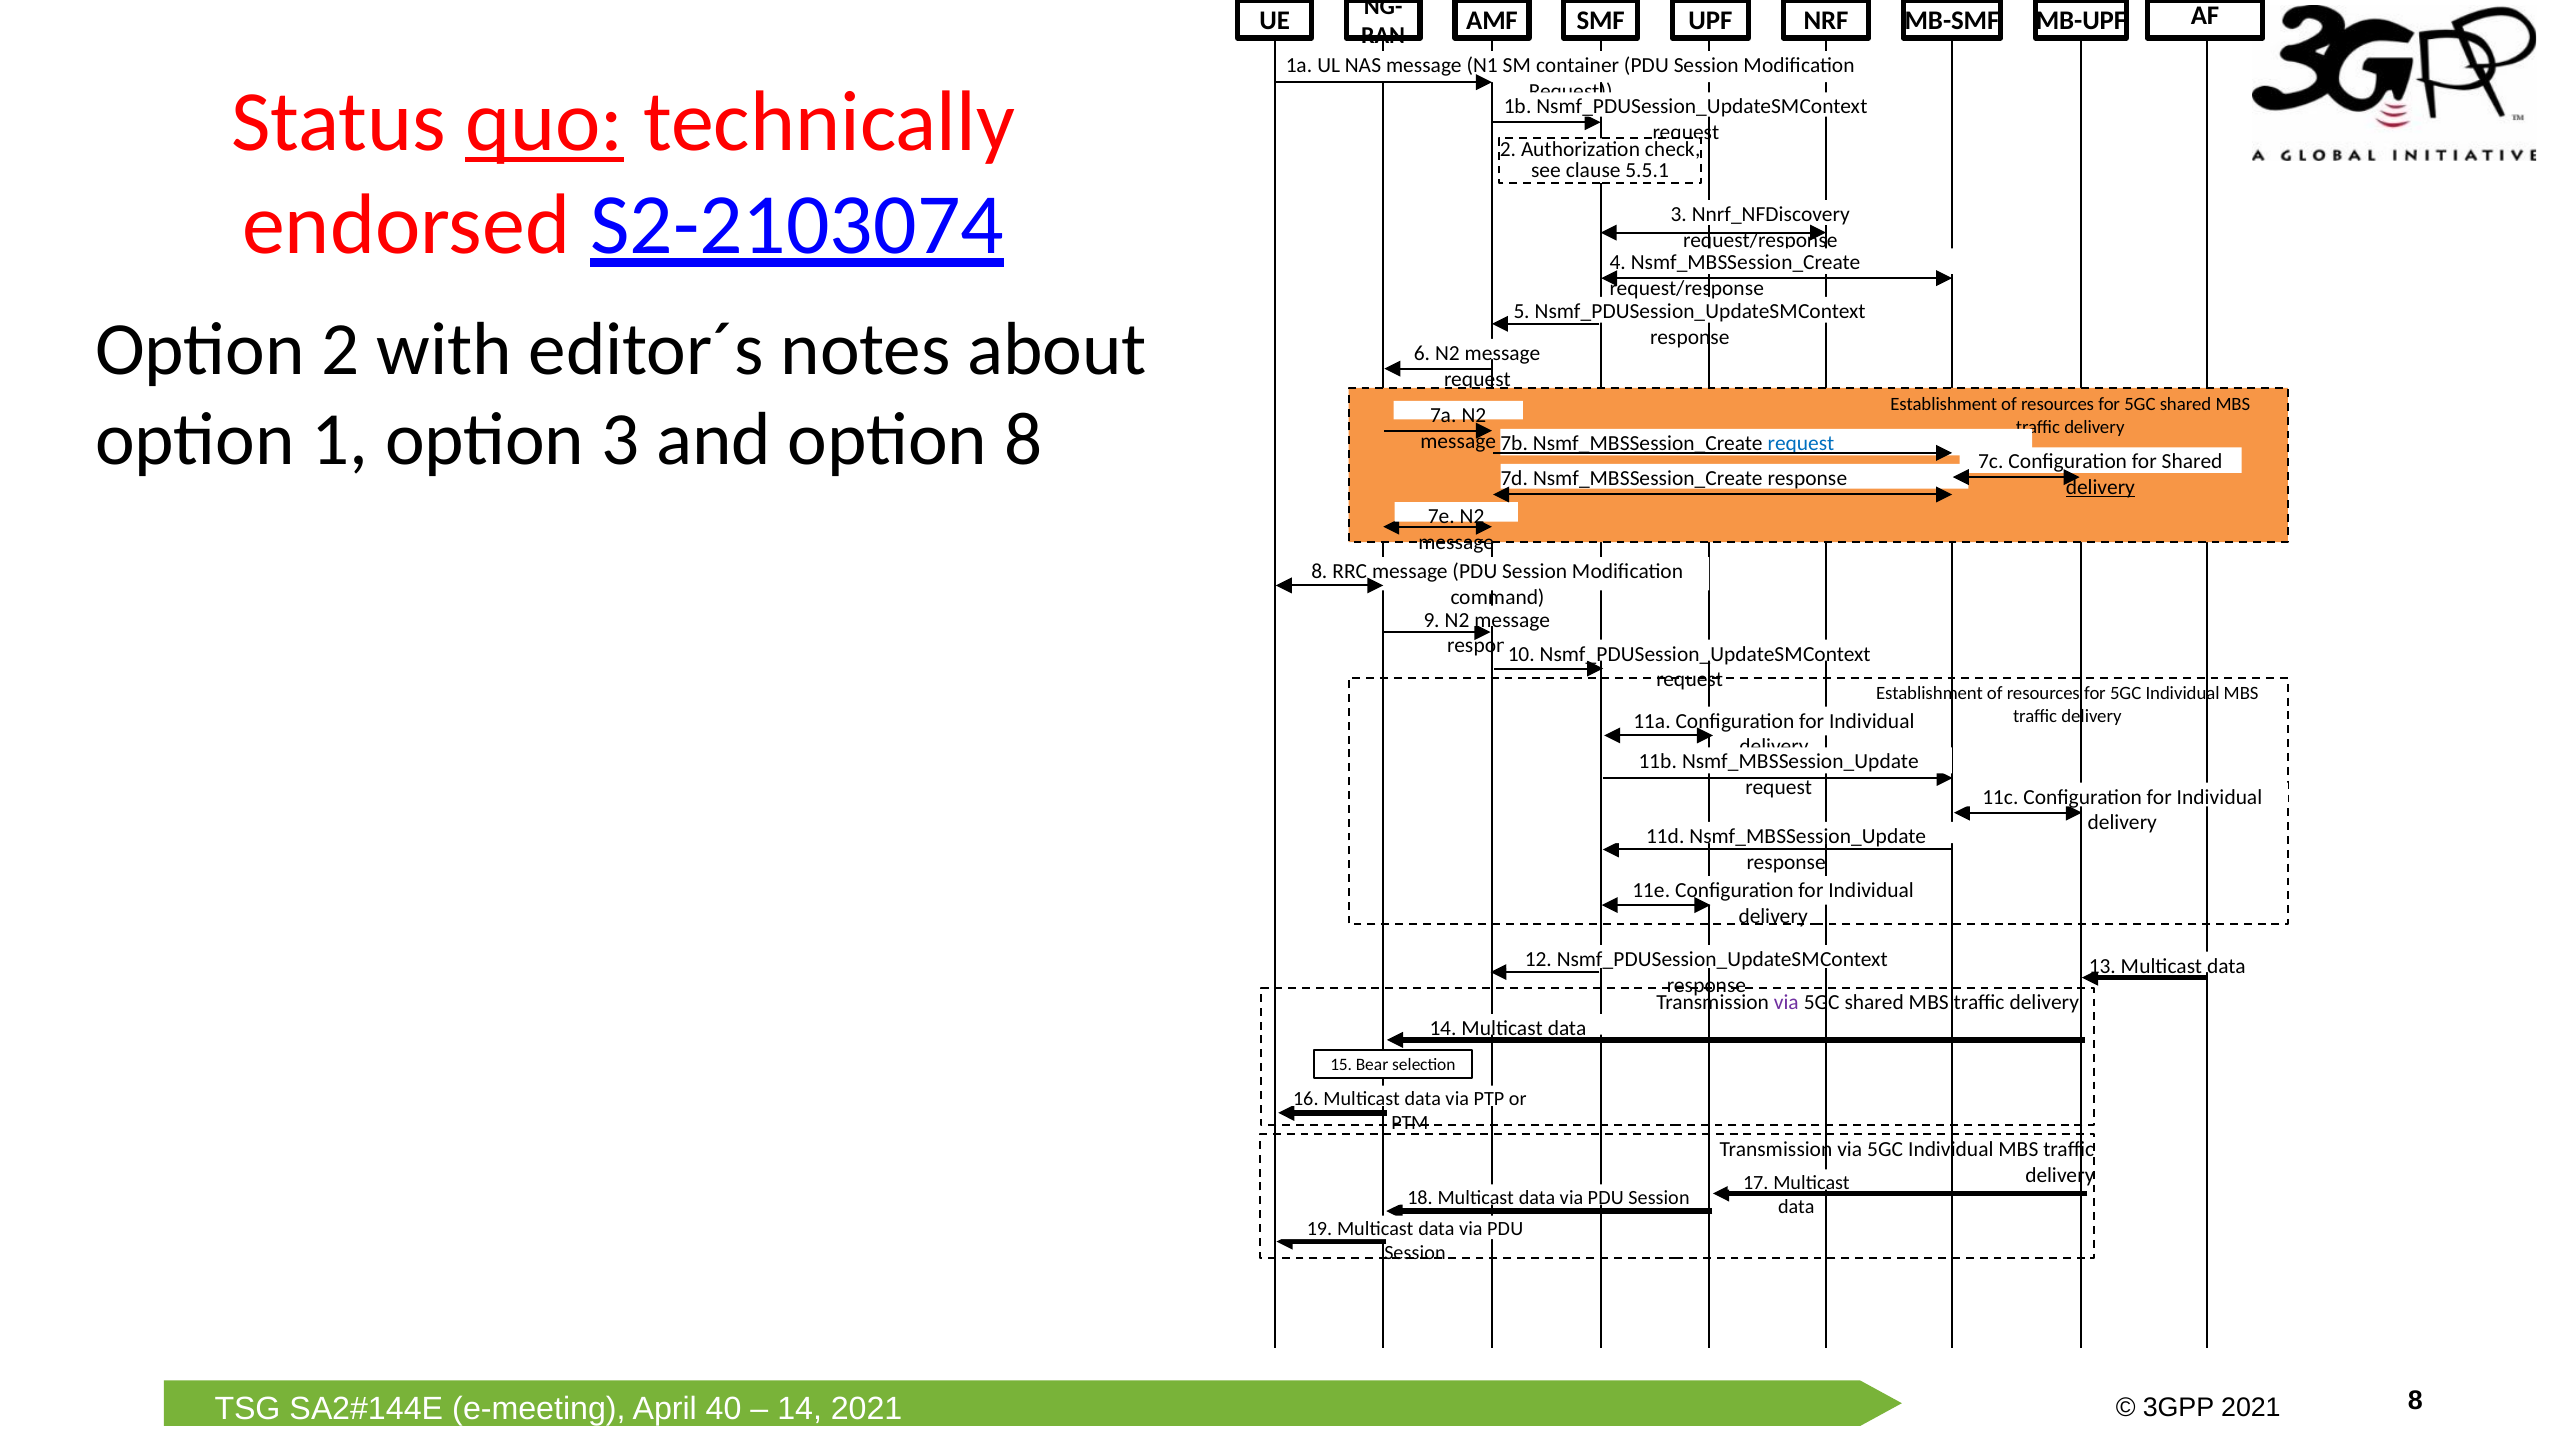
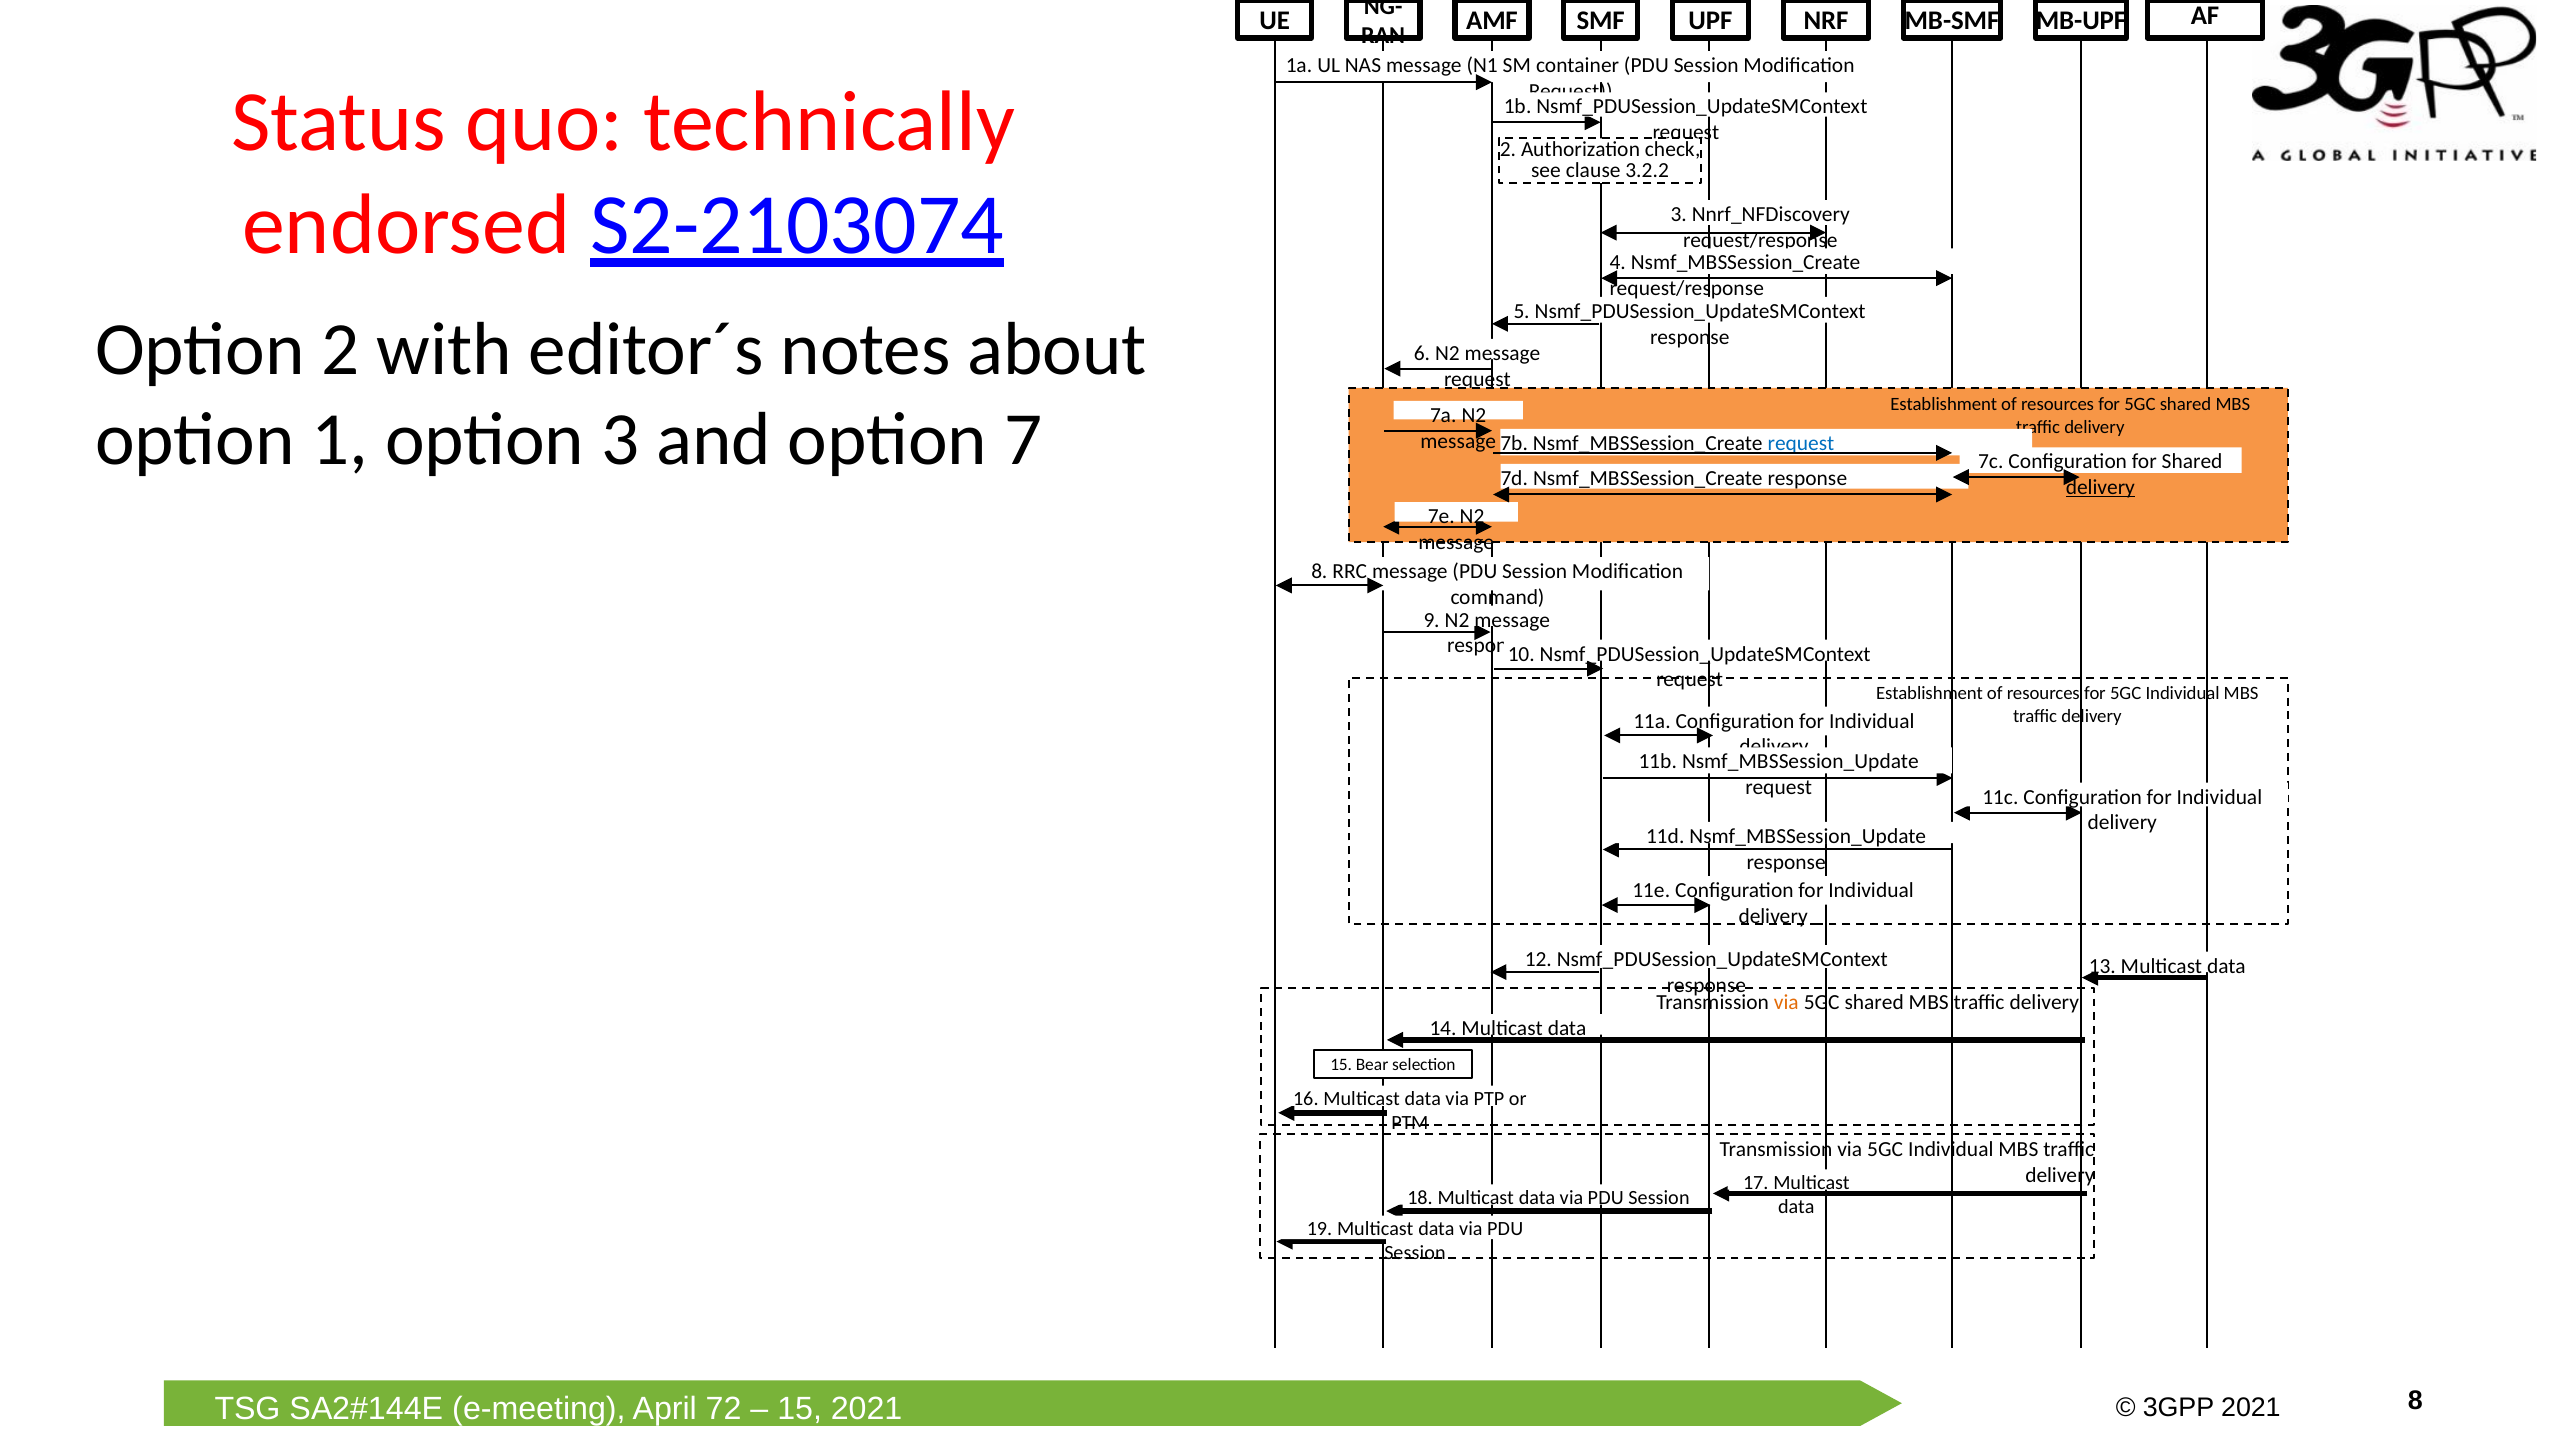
quo underline: present -> none
5.5.1: 5.5.1 -> 3.2.2
option 8: 8 -> 7
via at (1786, 1002) colour: purple -> orange
40: 40 -> 72
14 at (800, 1409): 14 -> 15
